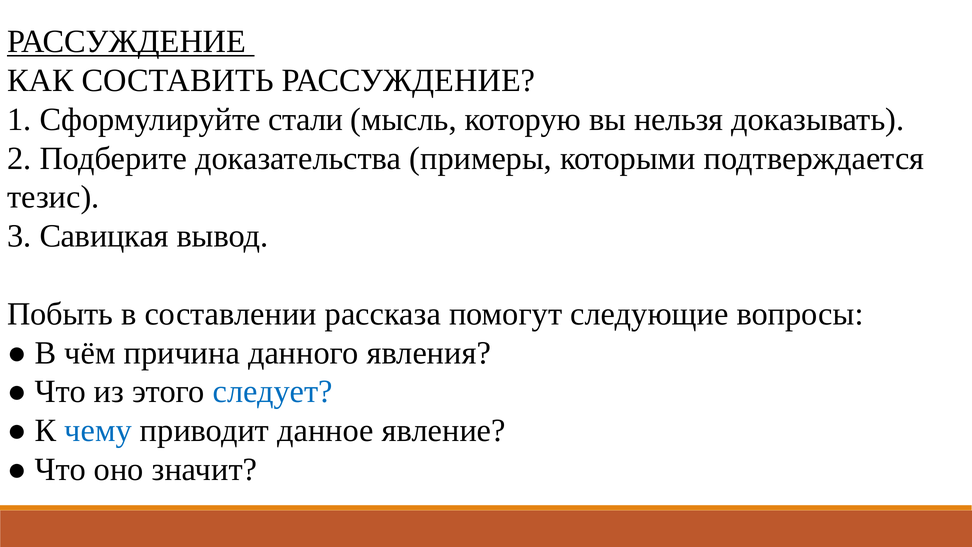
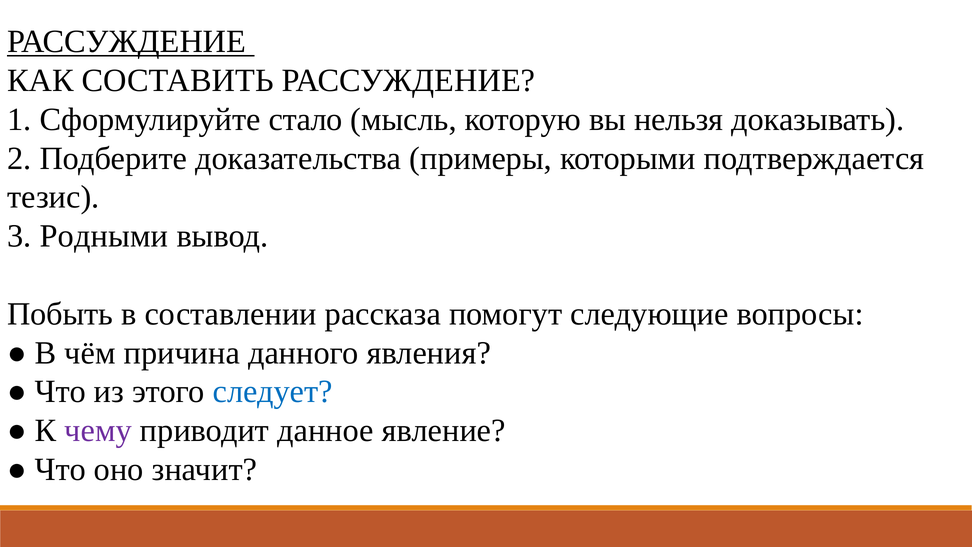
стали: стали -> стало
Савицкая: Савицкая -> Родными
чему colour: blue -> purple
